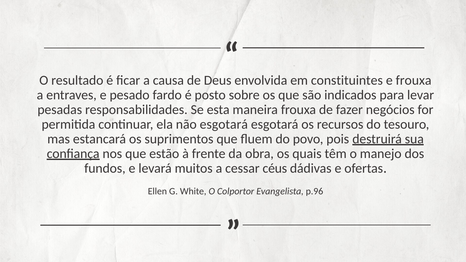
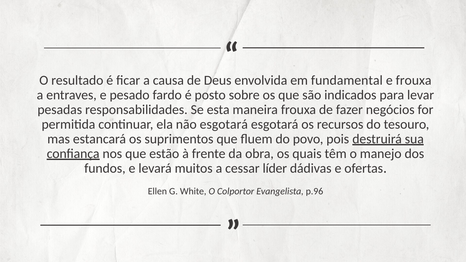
constituintes: constituintes -> fundamental
céus: céus -> líder
